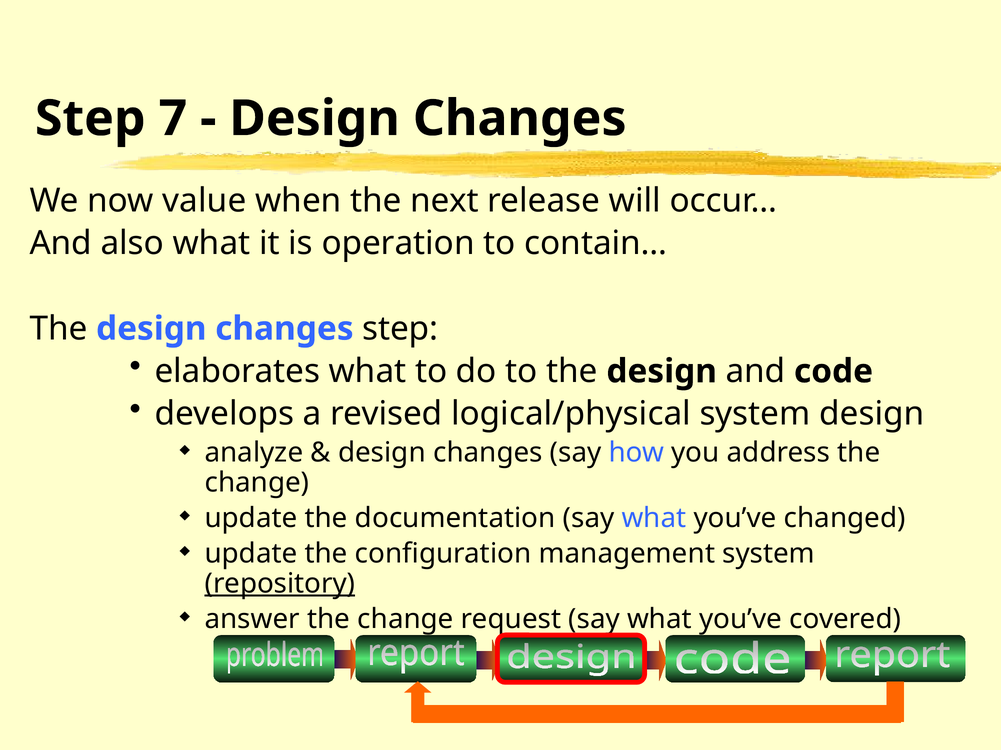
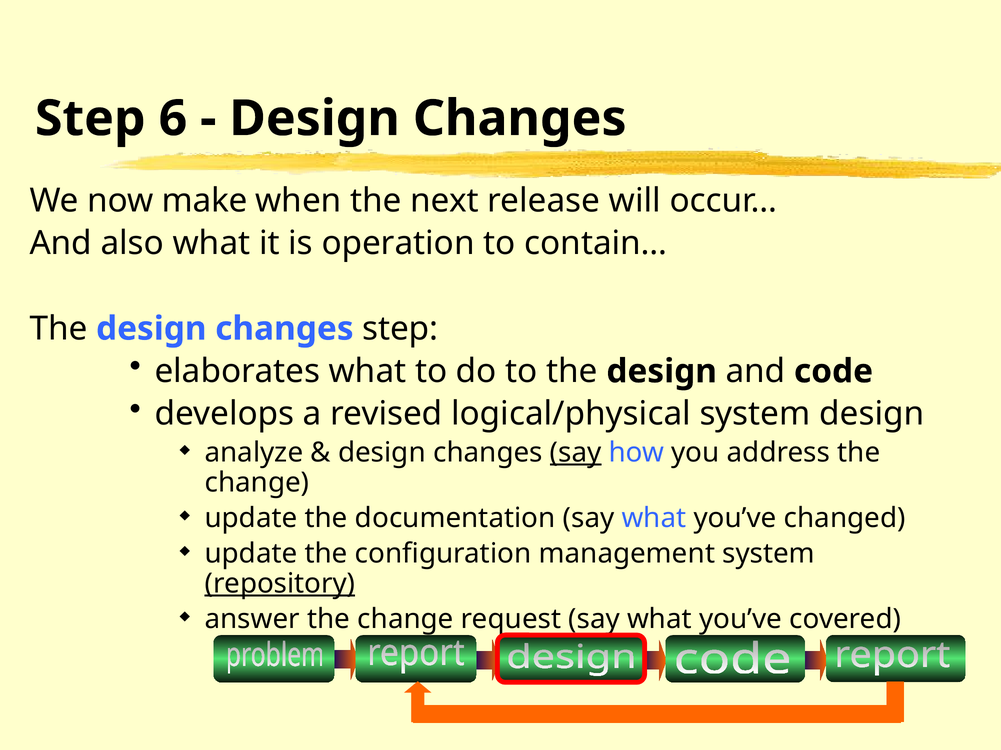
7: 7 -> 6
value: value -> make
say at (576, 453) underline: none -> present
